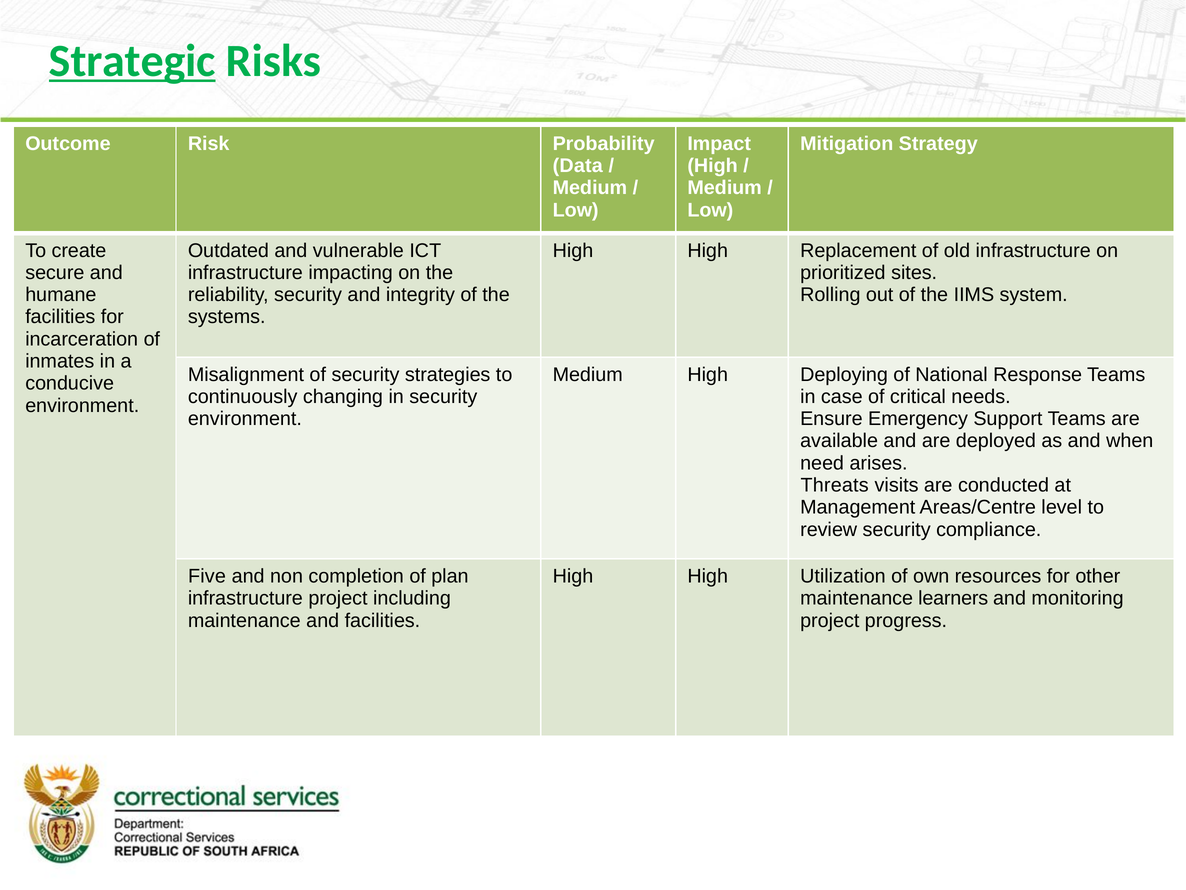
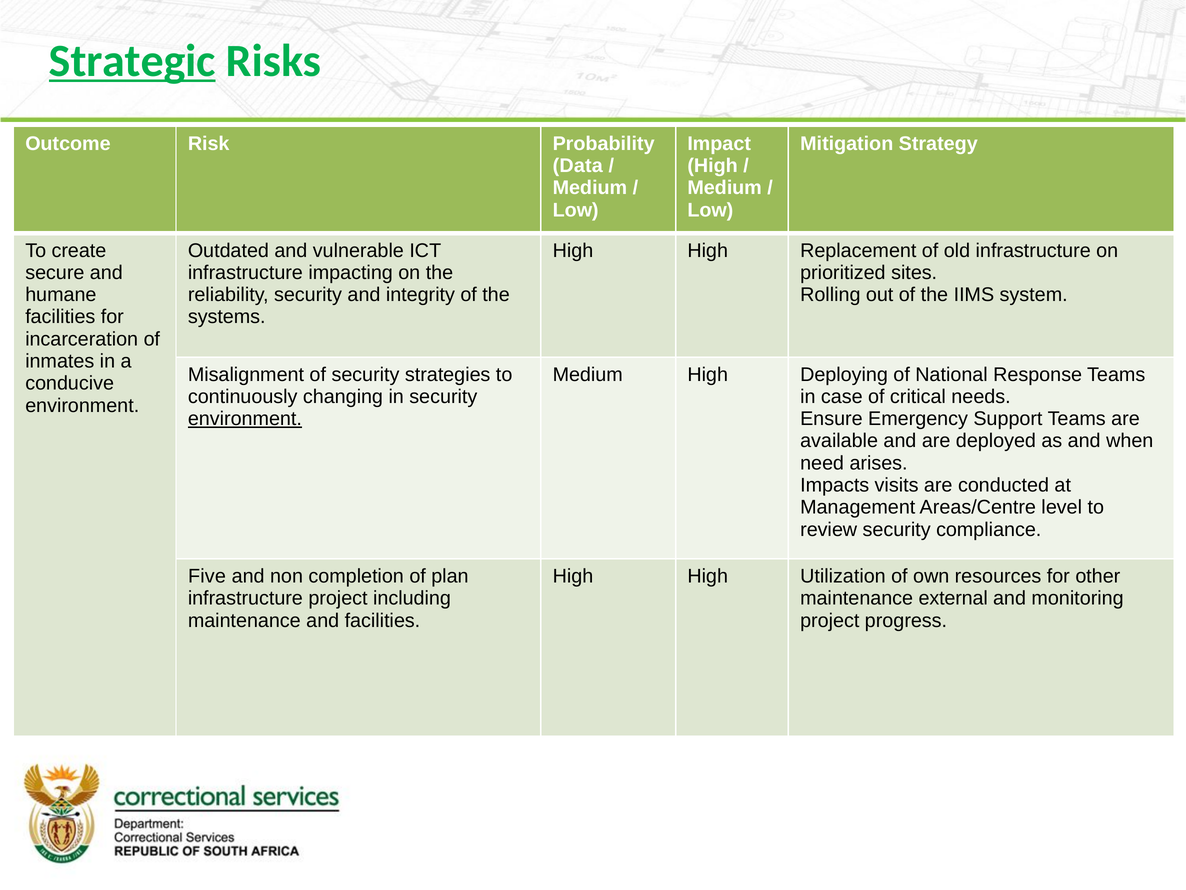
environment at (245, 419) underline: none -> present
Threats: Threats -> Impacts
learners: learners -> external
